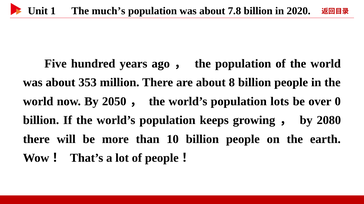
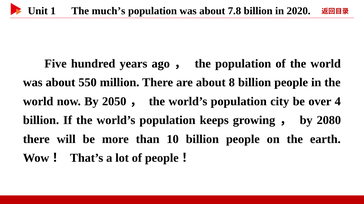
353: 353 -> 550
lots: lots -> city
0: 0 -> 4
